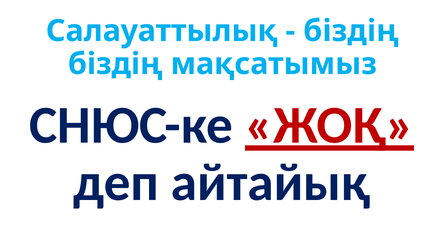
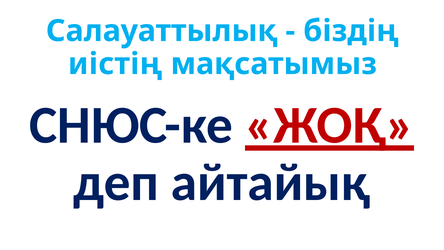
біздің at (115, 64): біздің -> иістің
